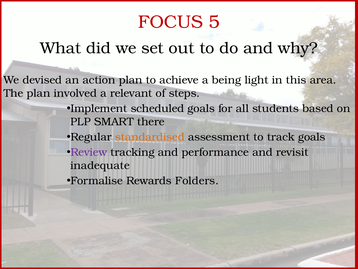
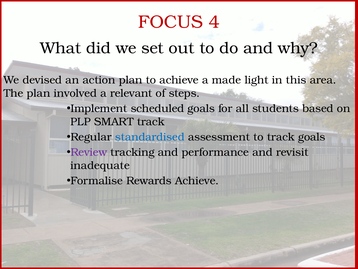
5: 5 -> 4
being: being -> made
SMART there: there -> track
standardised colour: orange -> blue
Rewards Folders: Folders -> Achieve
